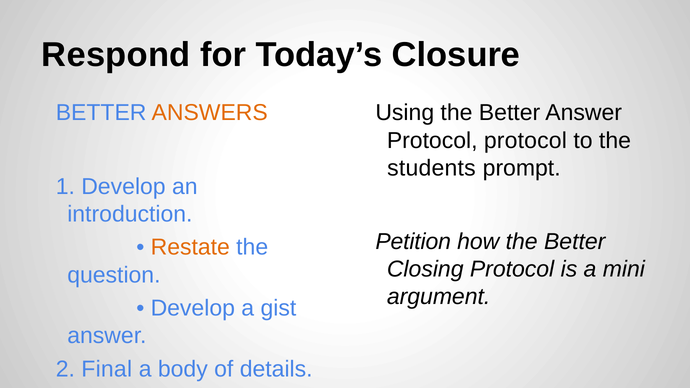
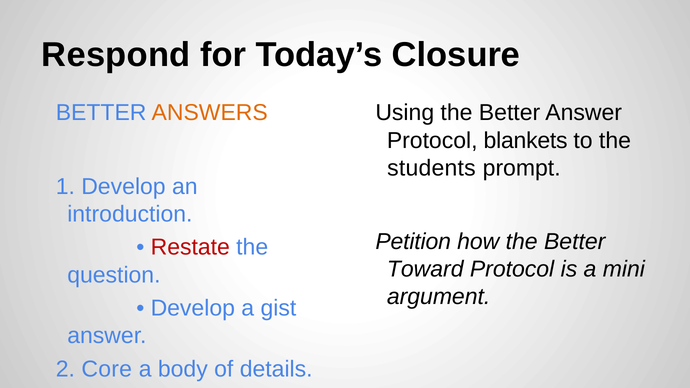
Protocol protocol: protocol -> blankets
Restate colour: orange -> red
Closing: Closing -> Toward
Final: Final -> Core
